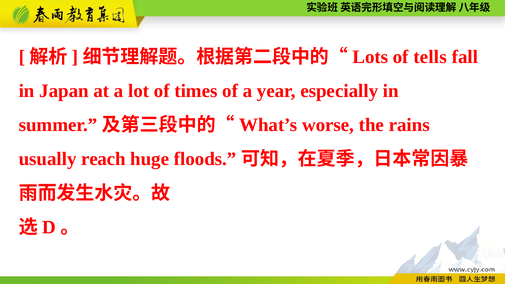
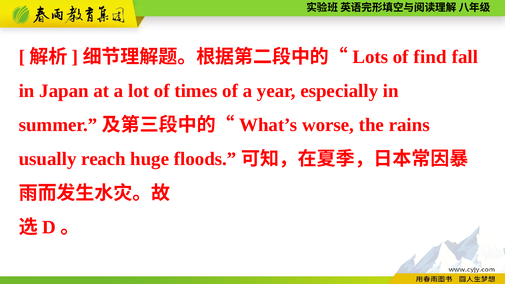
tells: tells -> find
